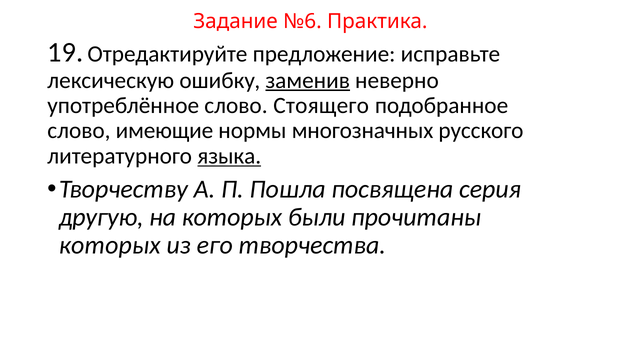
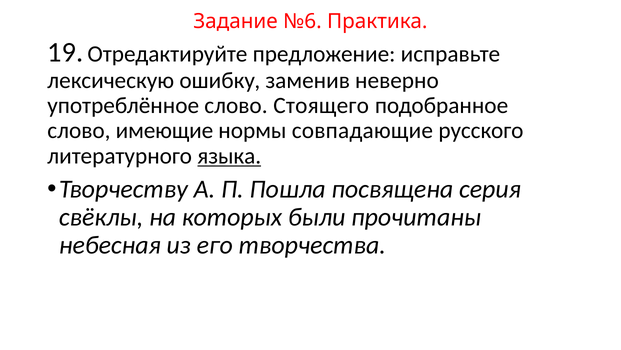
заменив underline: present -> none
многозначных: многозначных -> совпадающие
другую: другую -> свёклы
которых at (110, 245): которых -> небесная
